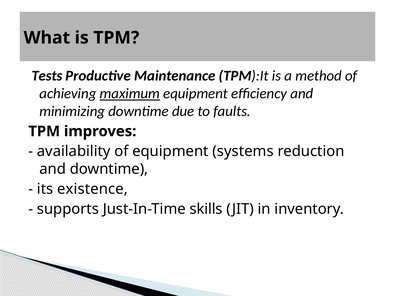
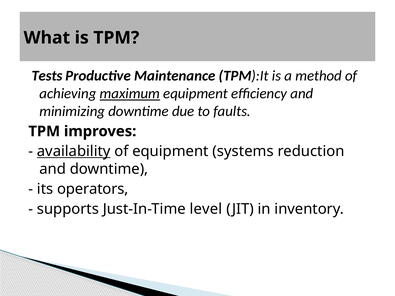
availability underline: none -> present
existence: existence -> operators
skills: skills -> level
